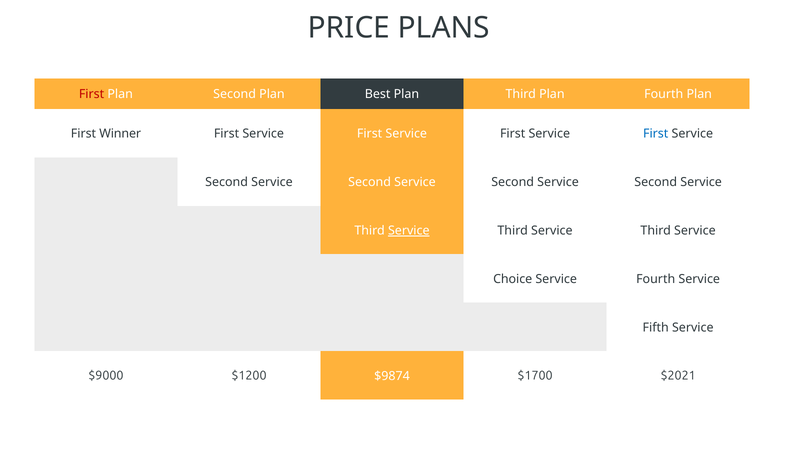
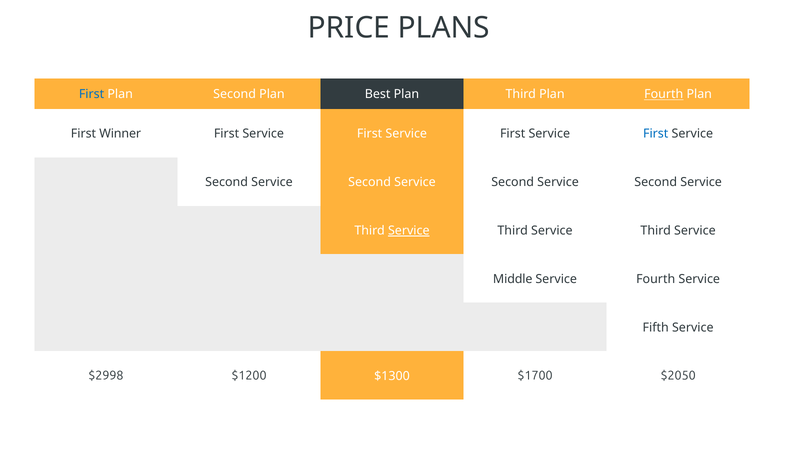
First at (92, 94) colour: red -> blue
Fourth at (664, 94) underline: none -> present
Choice: Choice -> Middle
$9000: $9000 -> $2998
$9874: $9874 -> $1300
$2021: $2021 -> $2050
